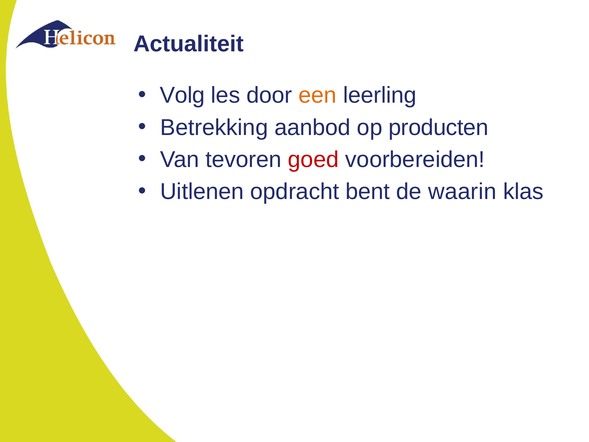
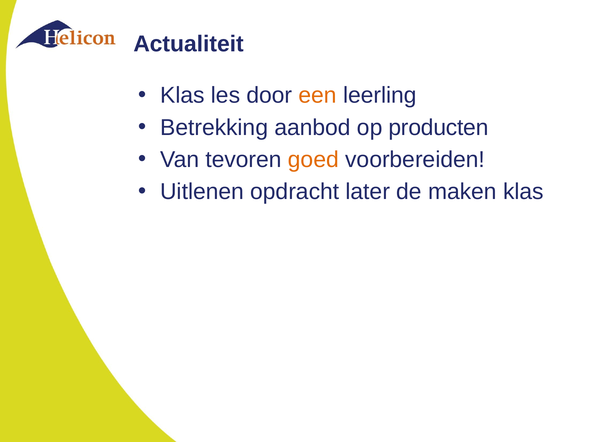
Volg at (182, 95): Volg -> Klas
goed colour: red -> orange
bent: bent -> later
waarin: waarin -> maken
